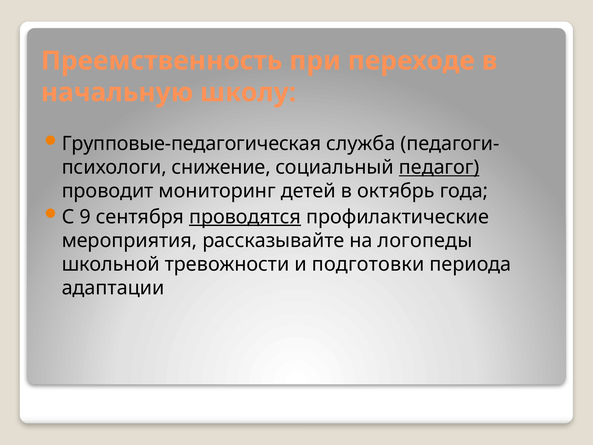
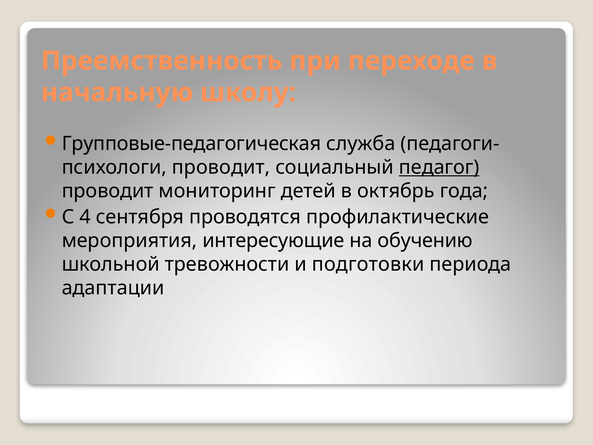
снижение at (221, 167): снижение -> проводит
9: 9 -> 4
проводятся underline: present -> none
рассказывайте: рассказывайте -> интересующие
логопеды: логопеды -> обучению
